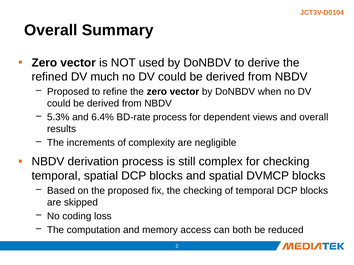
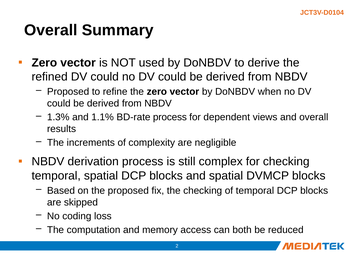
refined DV much: much -> could
5.3%: 5.3% -> 1.3%
6.4%: 6.4% -> 1.1%
